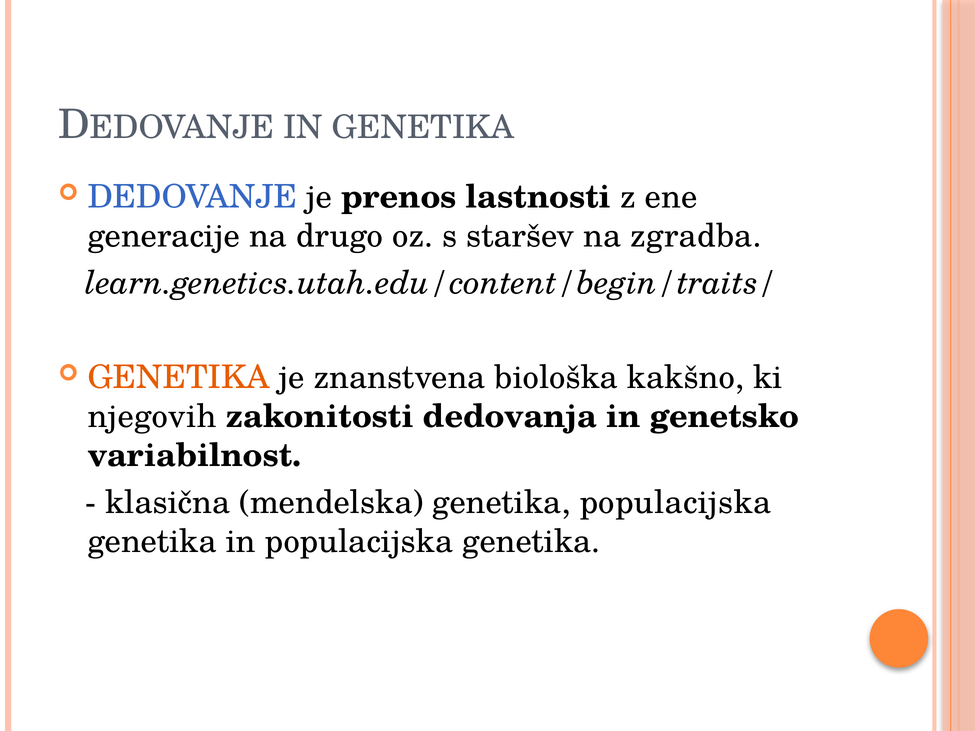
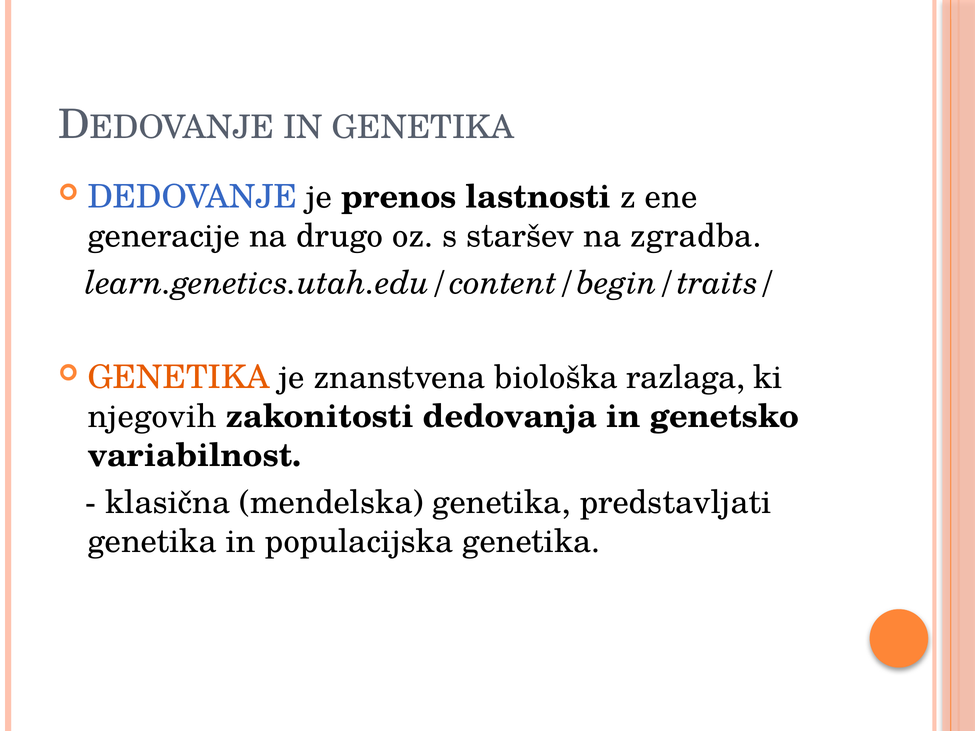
kakšno: kakšno -> razlaga
genetika populacijska: populacijska -> predstavljati
